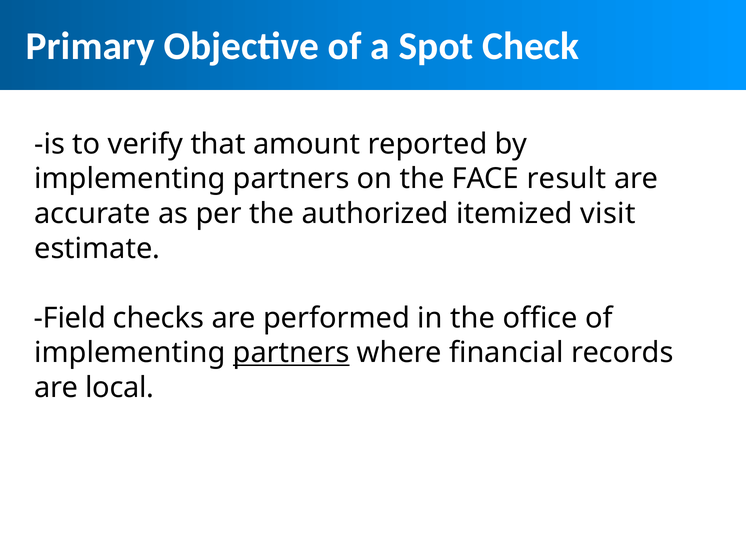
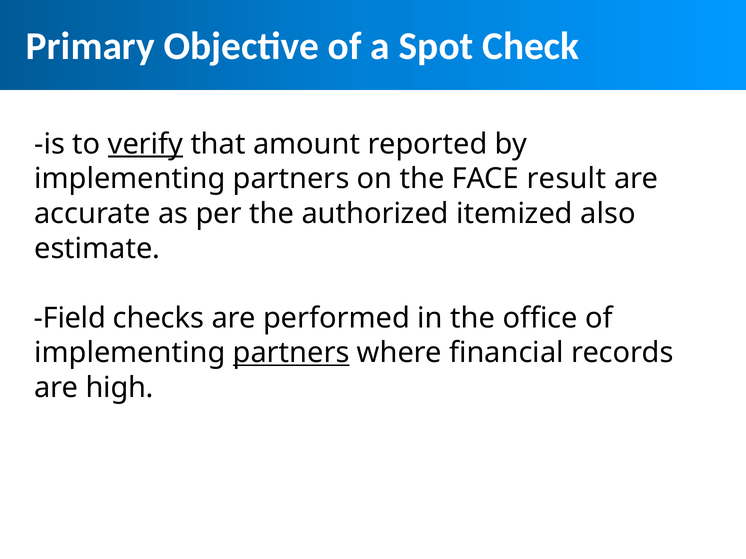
verify underline: none -> present
visit: visit -> also
local: local -> high
